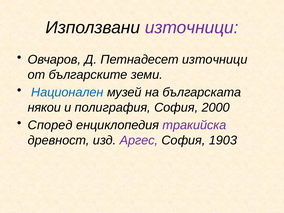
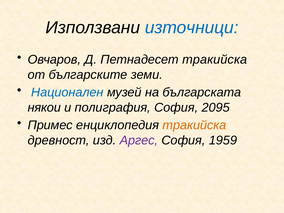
източници at (192, 27) colour: purple -> blue
Петнадесет източници: източници -> тракийска
2000: 2000 -> 2095
Според: Според -> Примес
тракийска at (194, 125) colour: purple -> orange
1903: 1903 -> 1959
